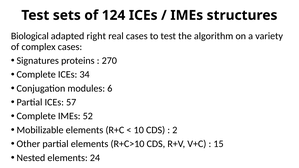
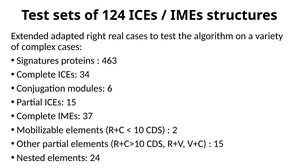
Biological: Biological -> Extended
270: 270 -> 463
ICEs 57: 57 -> 15
52: 52 -> 37
